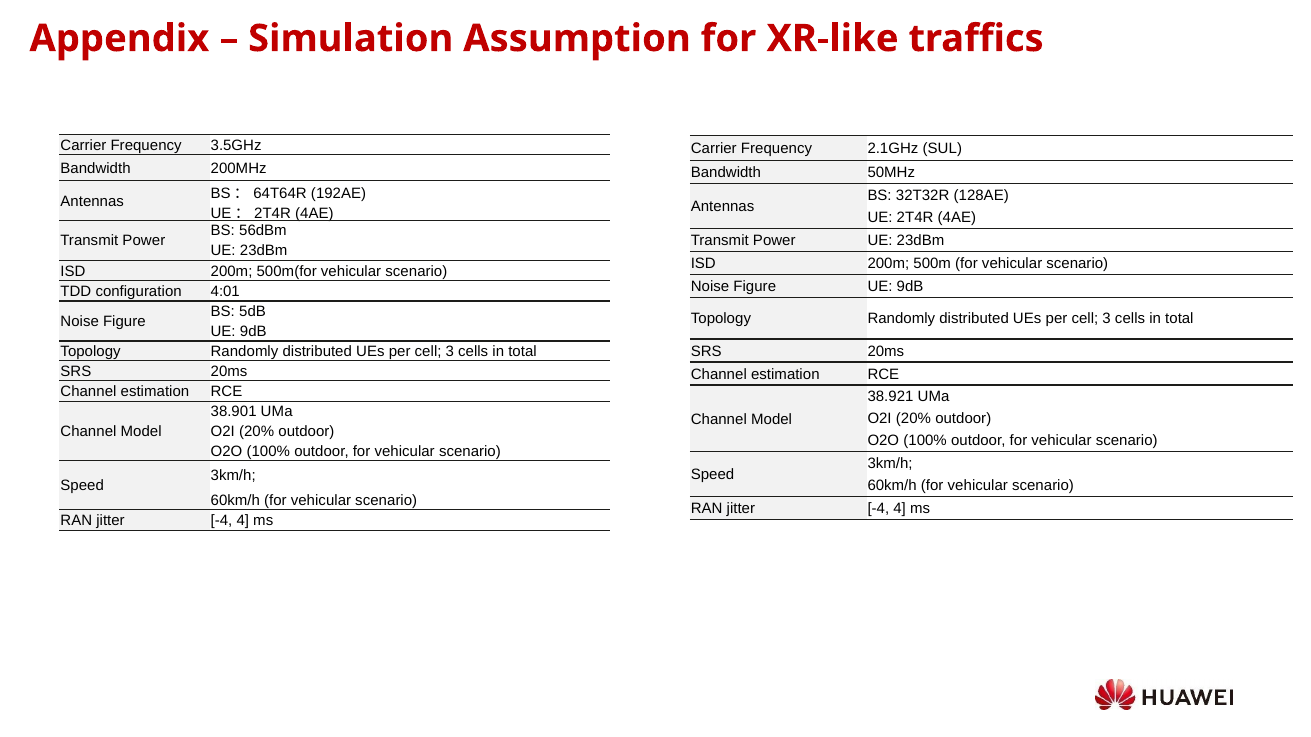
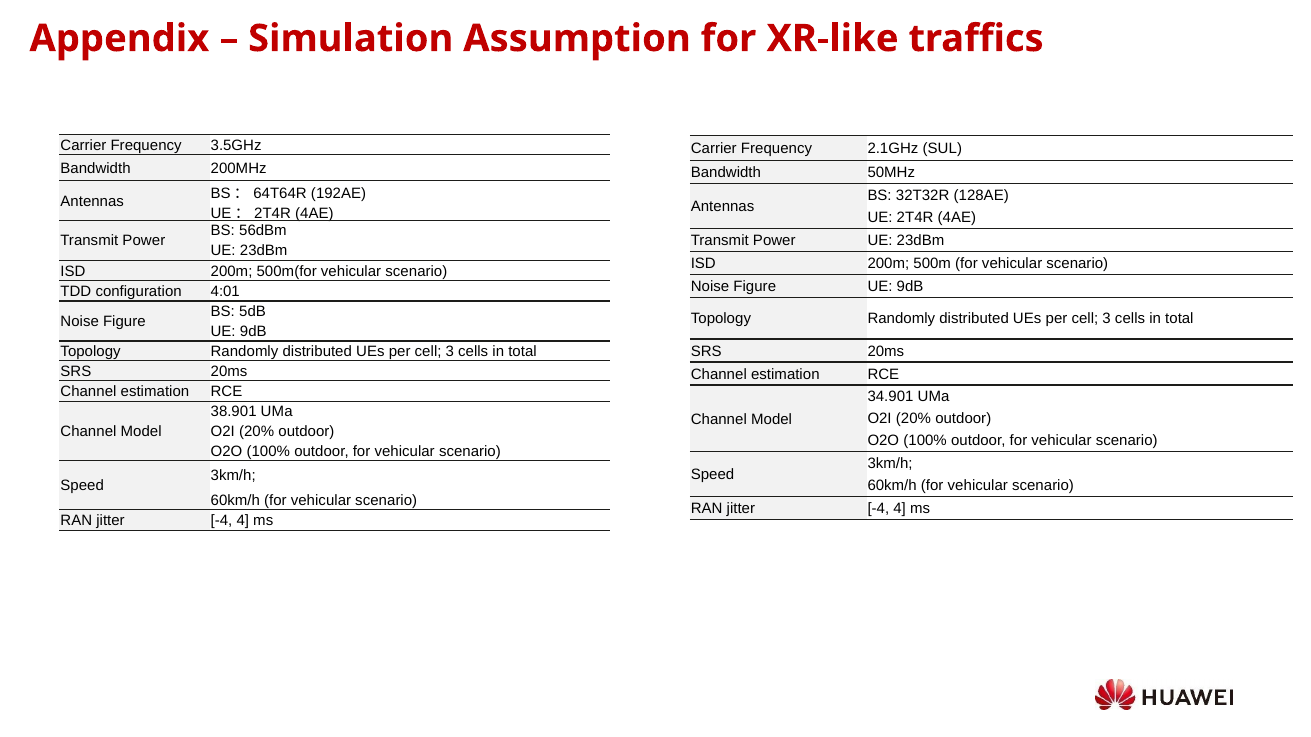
38.921: 38.921 -> 34.901
